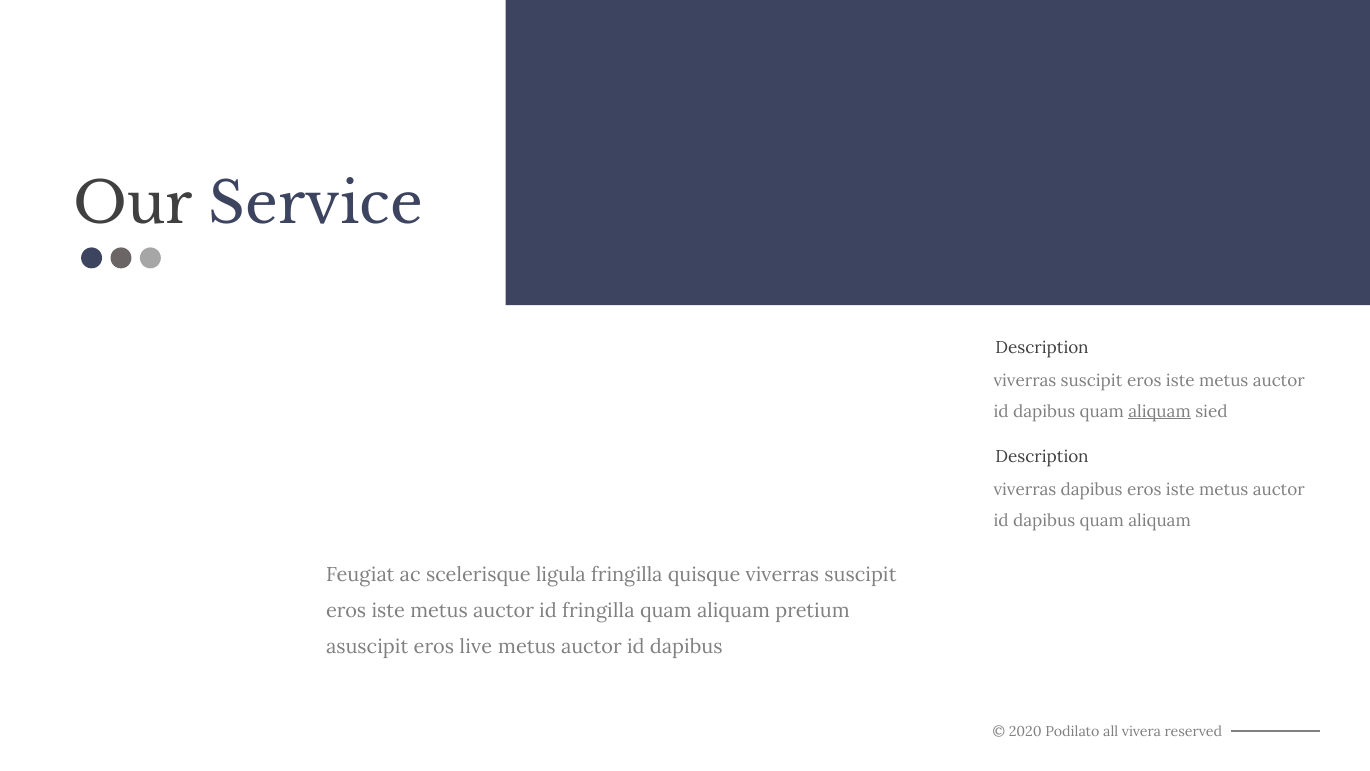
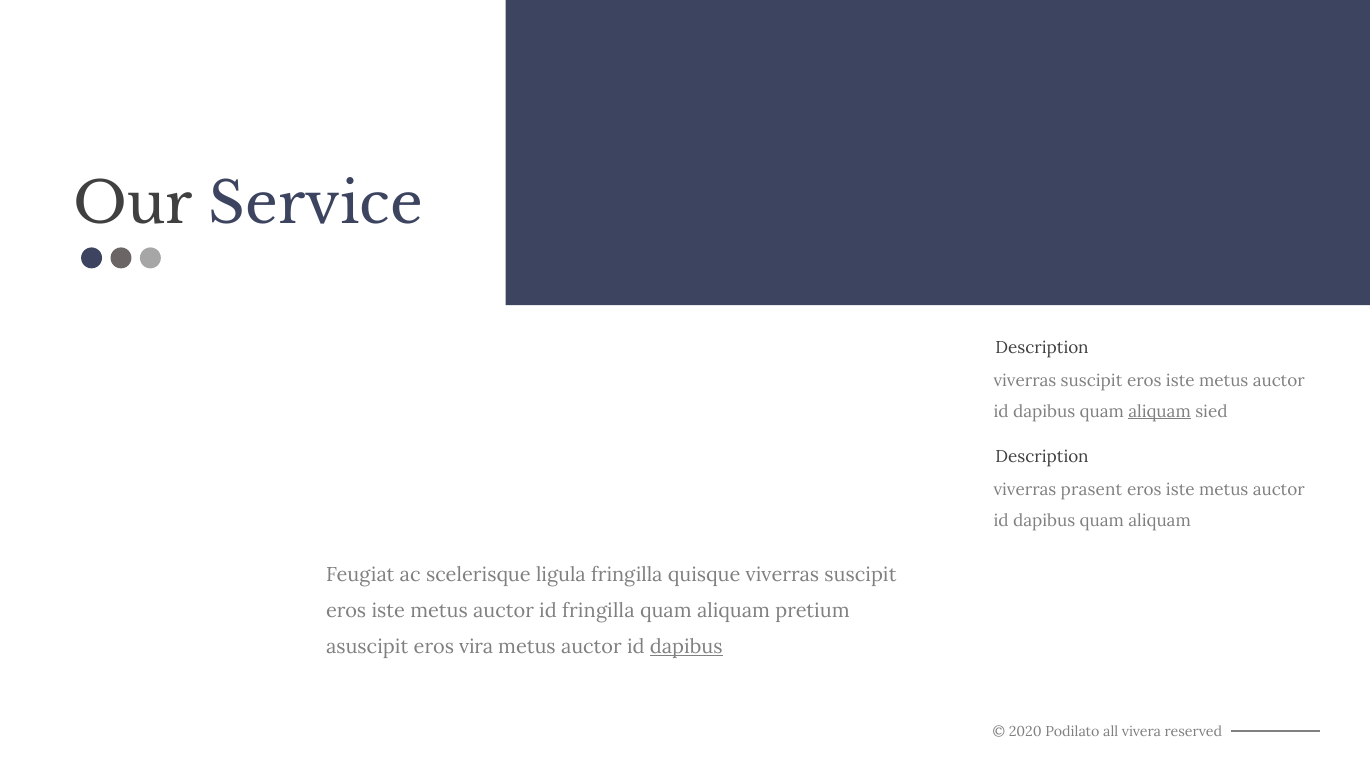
viverras dapibus: dapibus -> prasent
live: live -> vira
dapibus at (686, 646) underline: none -> present
